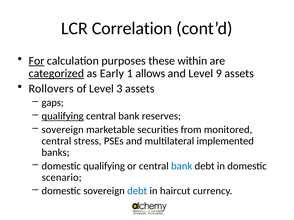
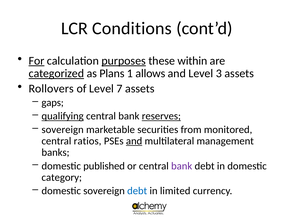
Correlation: Correlation -> Conditions
purposes underline: none -> present
Early: Early -> Plans
9: 9 -> 3
3: 3 -> 7
reserves underline: none -> present
stress: stress -> ratios
and at (134, 141) underline: none -> present
implemented: implemented -> management
domestic qualifying: qualifying -> published
bank at (182, 166) colour: blue -> purple
scenario: scenario -> category
haircut: haircut -> limited
